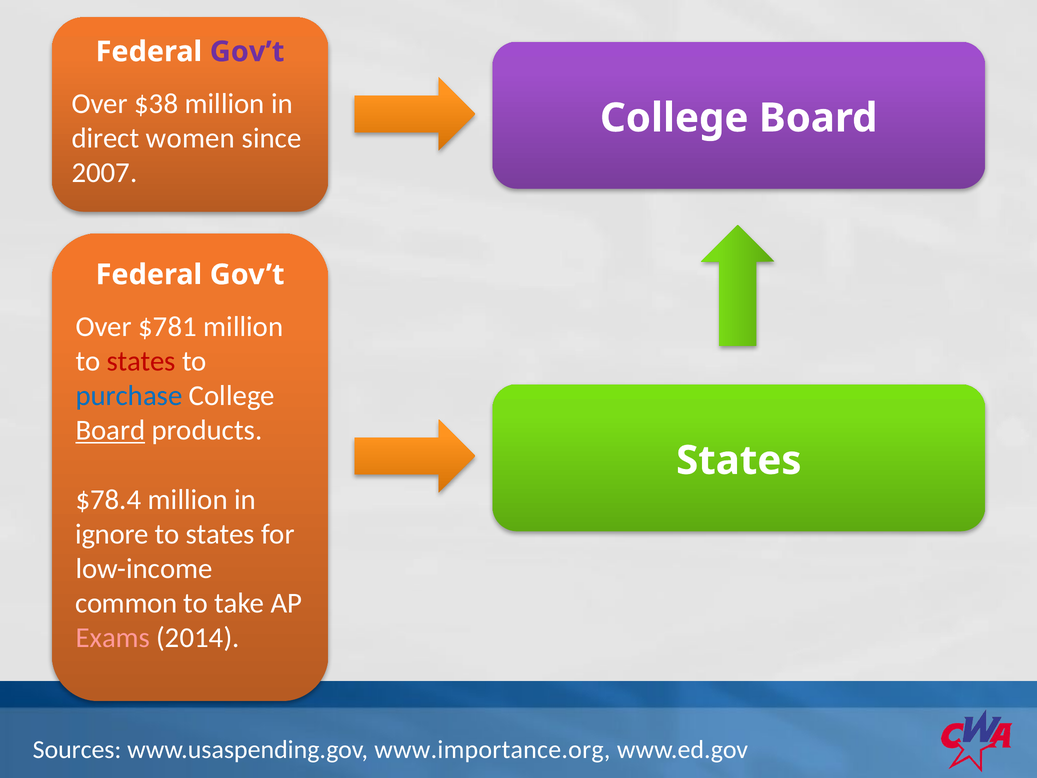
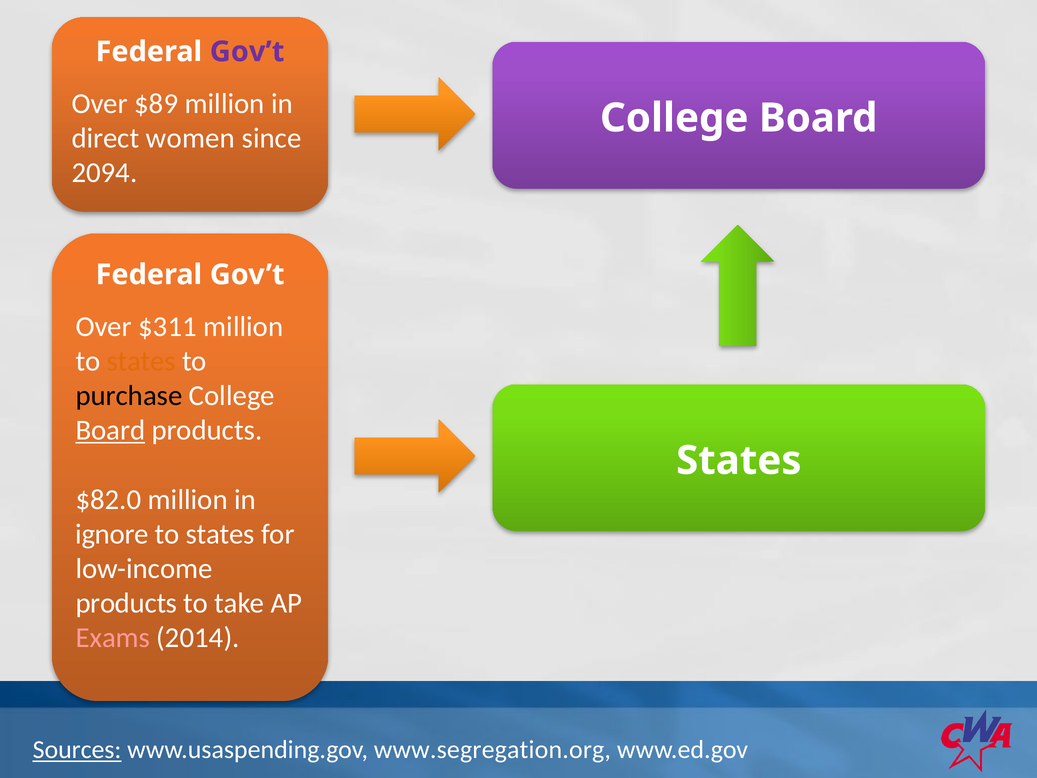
$38: $38 -> $89
2007: 2007 -> 2094
$781: $781 -> $311
states at (141, 361) colour: red -> orange
purchase colour: blue -> black
$78.4: $78.4 -> $82.0
common at (126, 603): common -> products
Sources underline: none -> present
www.importance.org: www.importance.org -> www.segregation.org
